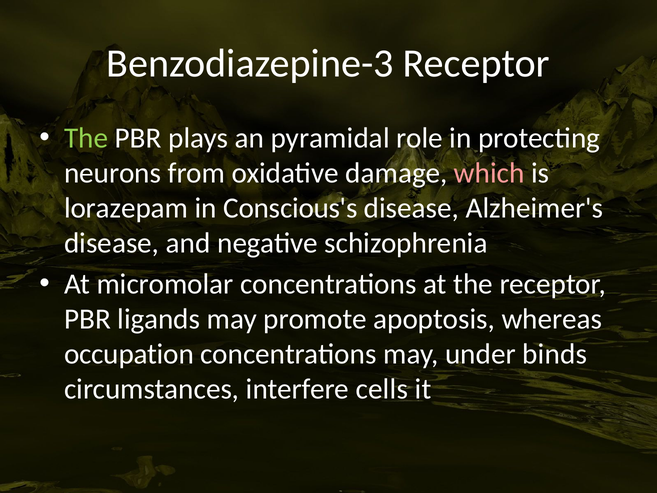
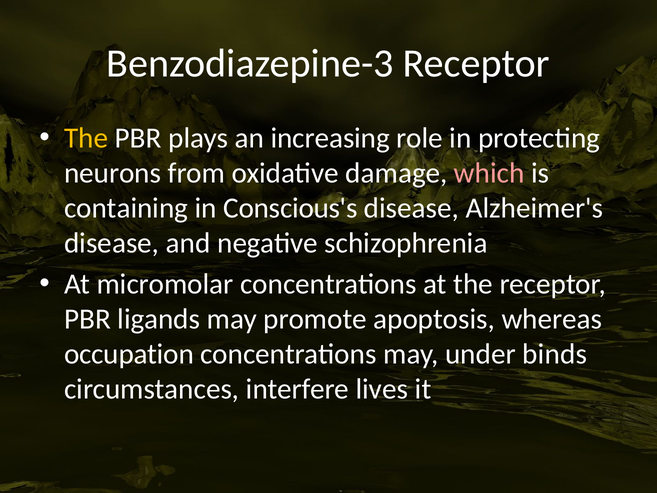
The at (86, 138) colour: light green -> yellow
pyramidal: pyramidal -> increasing
lorazepam: lorazepam -> containing
cells: cells -> lives
